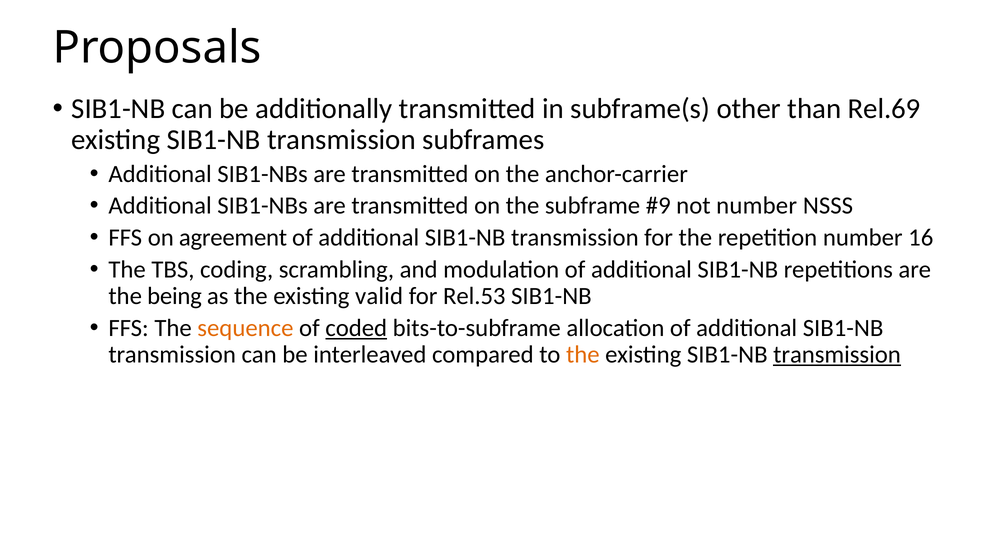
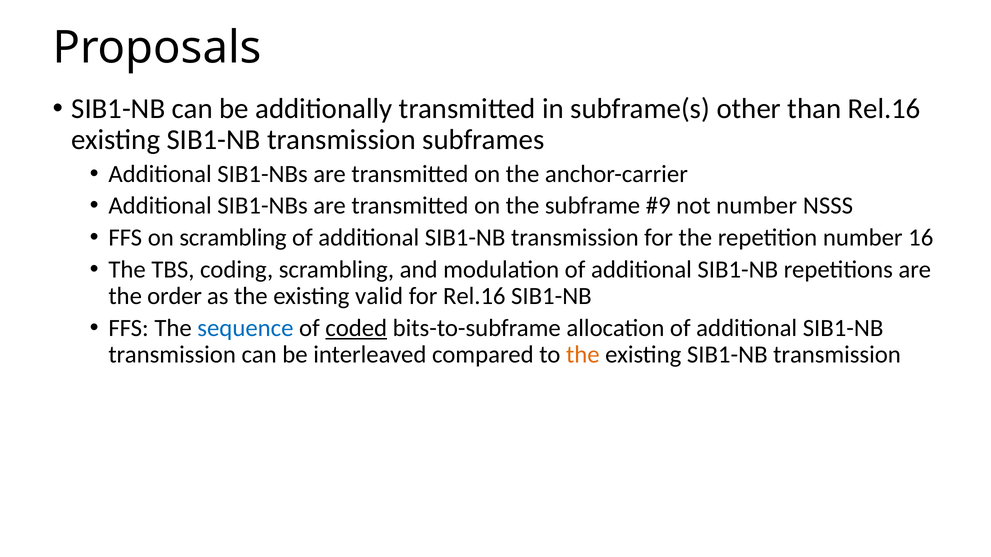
than Rel.69: Rel.69 -> Rel.16
on agreement: agreement -> scrambling
being: being -> order
for Rel.53: Rel.53 -> Rel.16
sequence colour: orange -> blue
transmission at (837, 355) underline: present -> none
